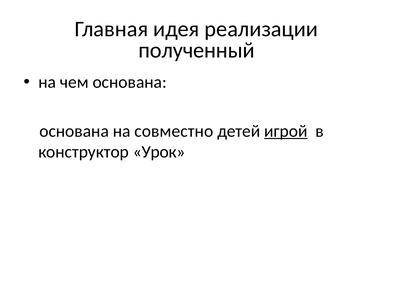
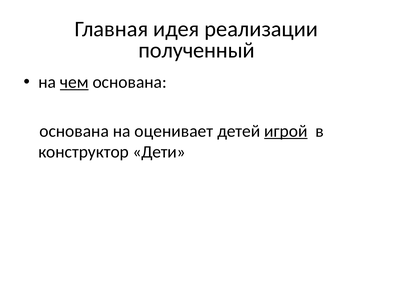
чем underline: none -> present
совместно: совместно -> оценивает
Урок: Урок -> Дети
